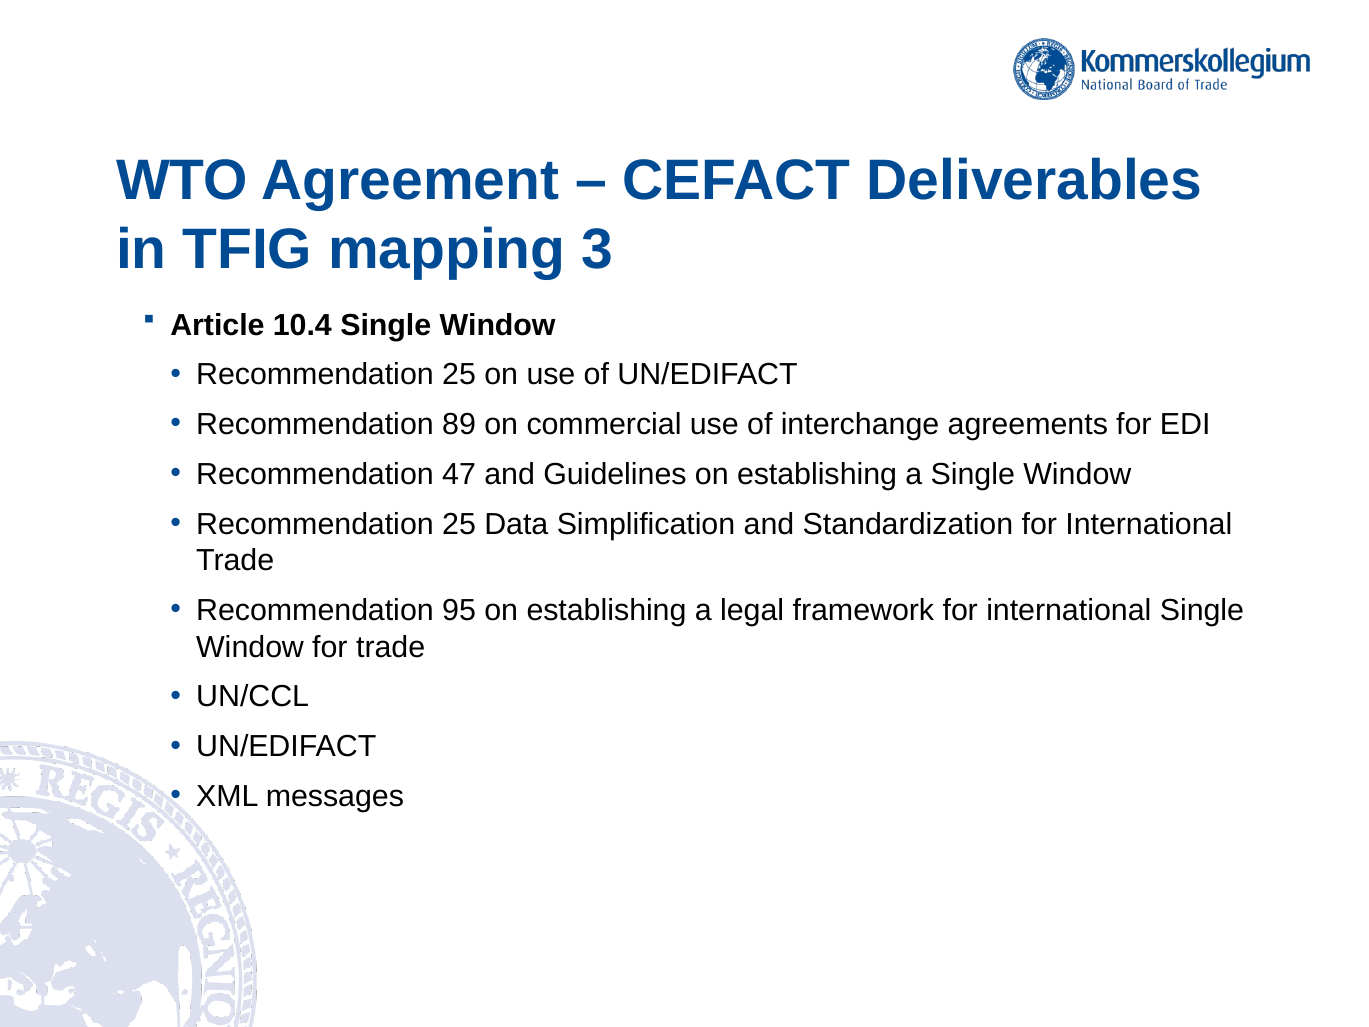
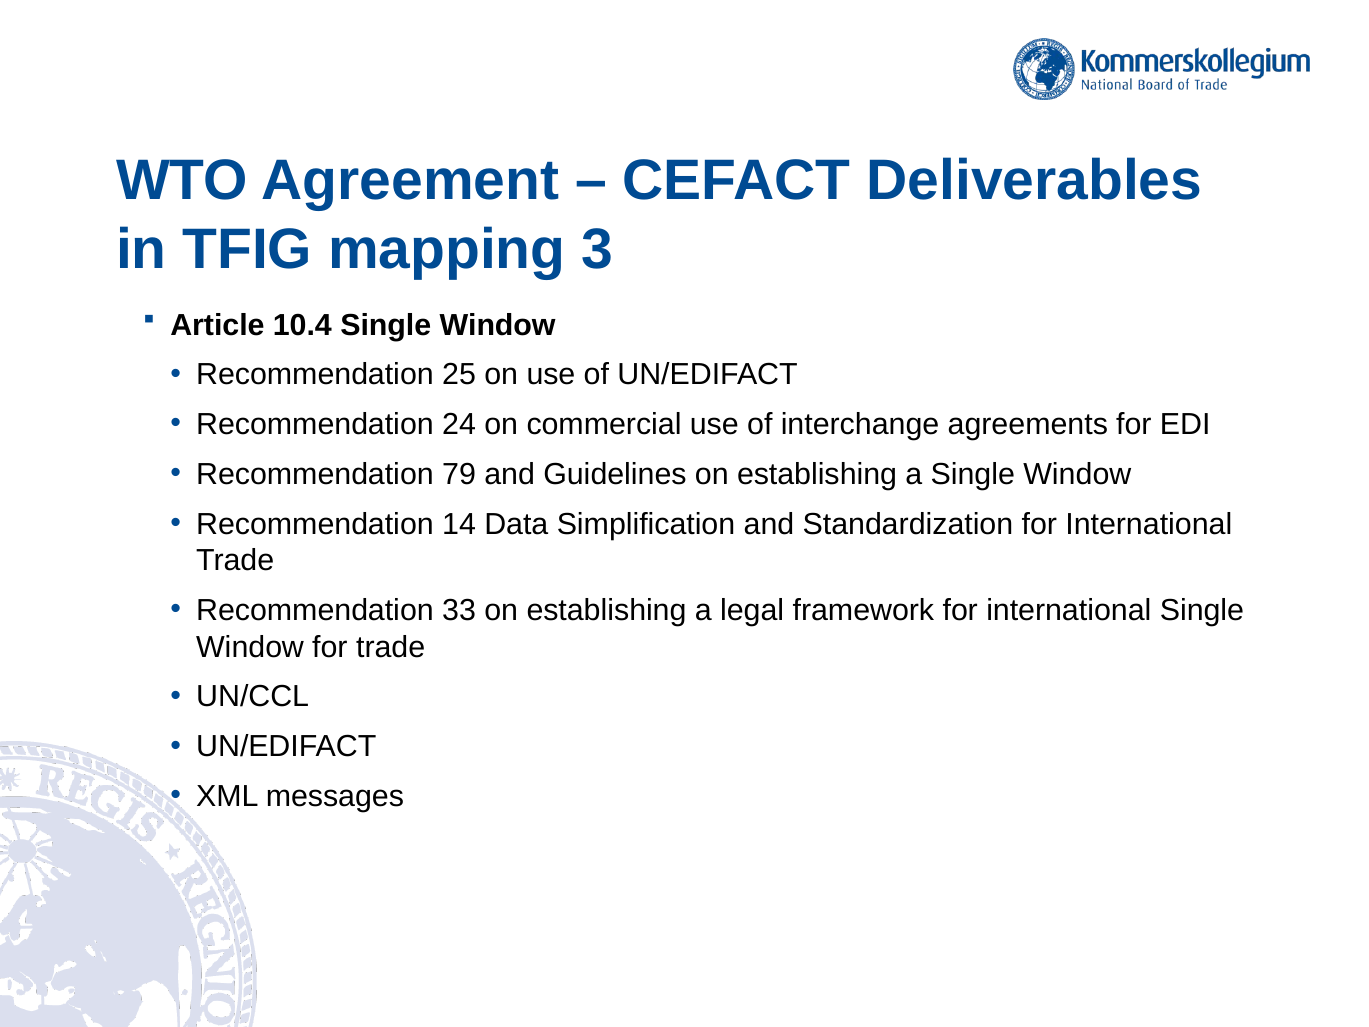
89: 89 -> 24
47: 47 -> 79
25 at (459, 524): 25 -> 14
95: 95 -> 33
